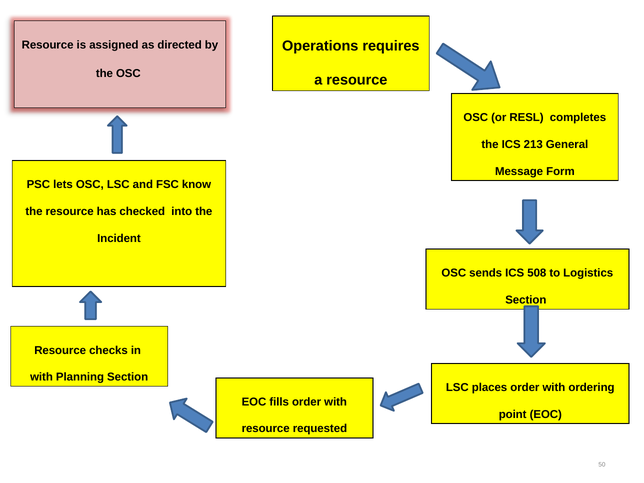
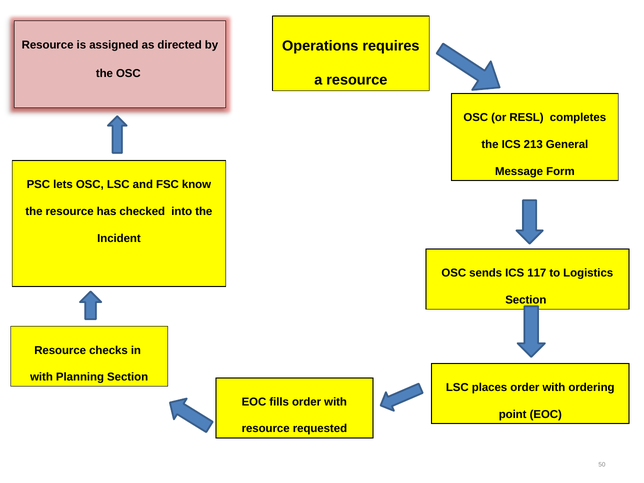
508: 508 -> 117
